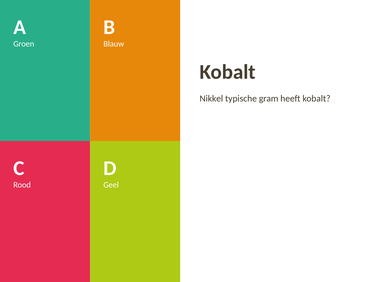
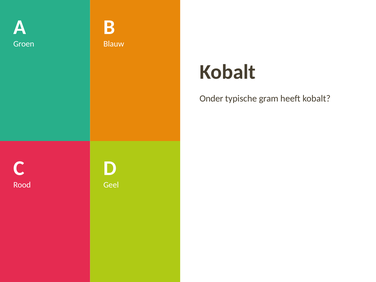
Nikkel: Nikkel -> Onder
